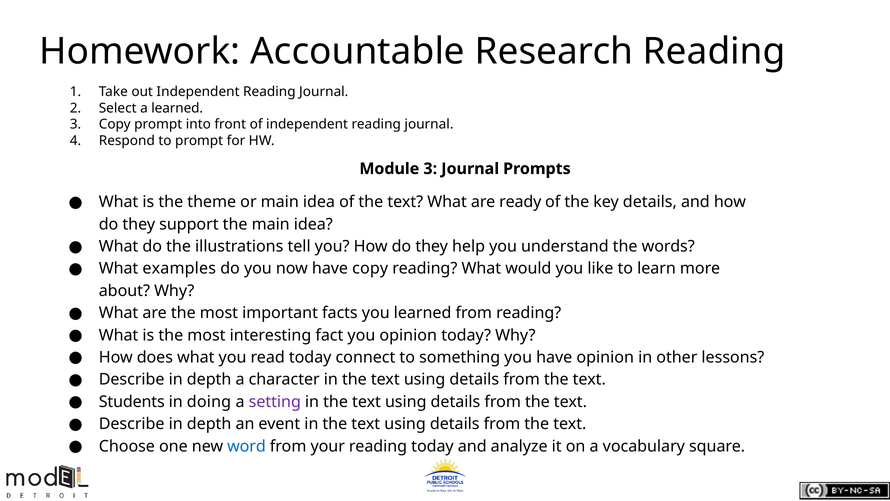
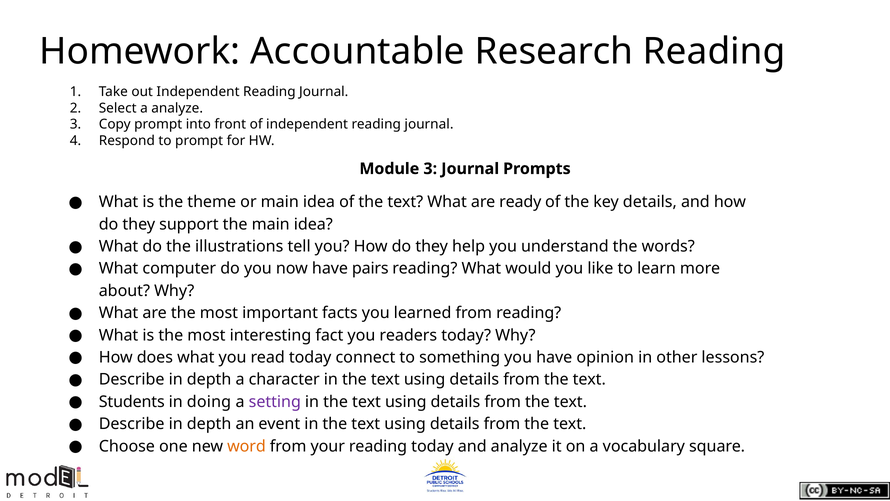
a learned: learned -> analyze
examples: examples -> computer
have copy: copy -> pairs
you opinion: opinion -> readers
word colour: blue -> orange
